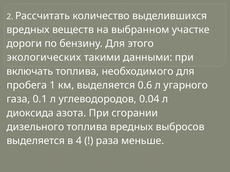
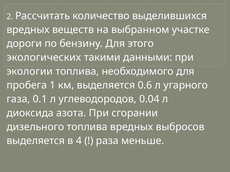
включать: включать -> экологии
